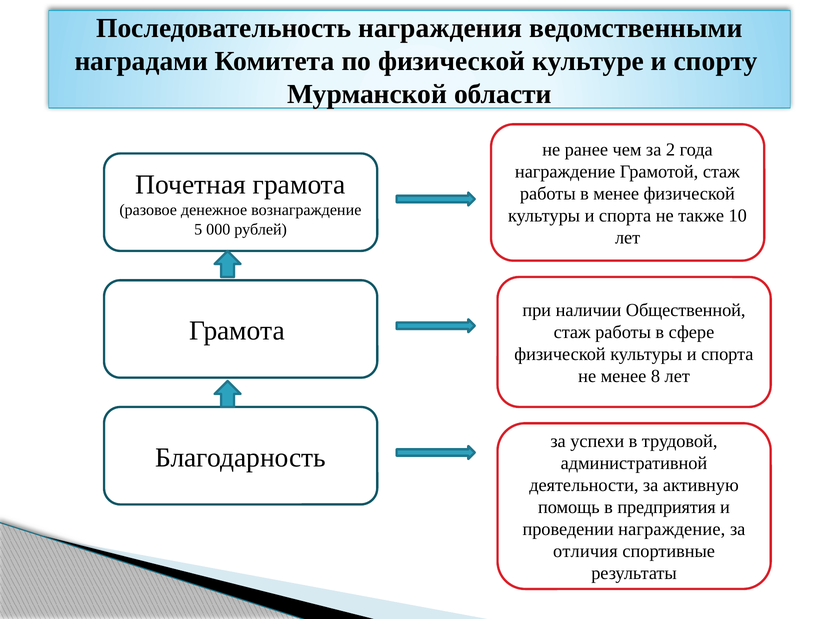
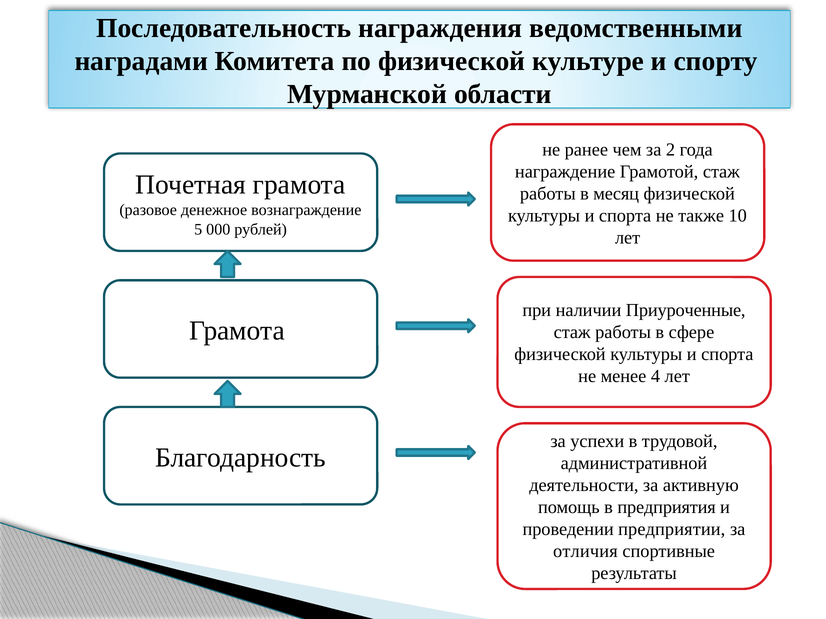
в менее: менее -> месяц
Общественной: Общественной -> Приуроченные
8: 8 -> 4
проведении награждение: награждение -> предприятии
